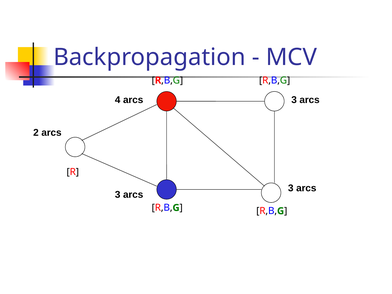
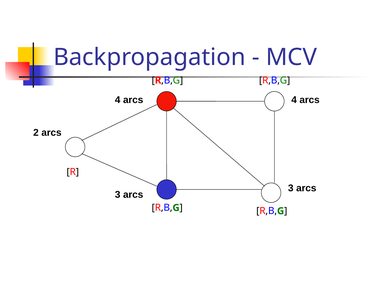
4 arcs 3: 3 -> 4
